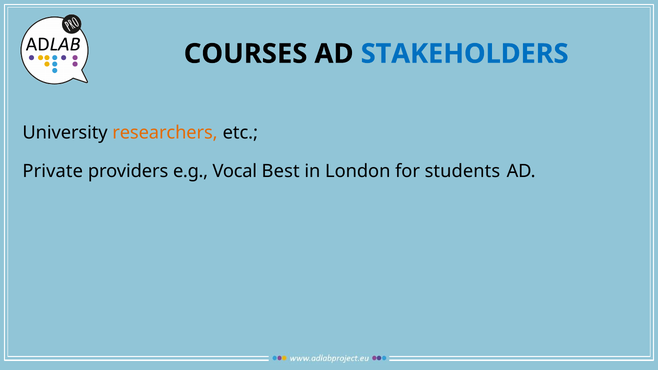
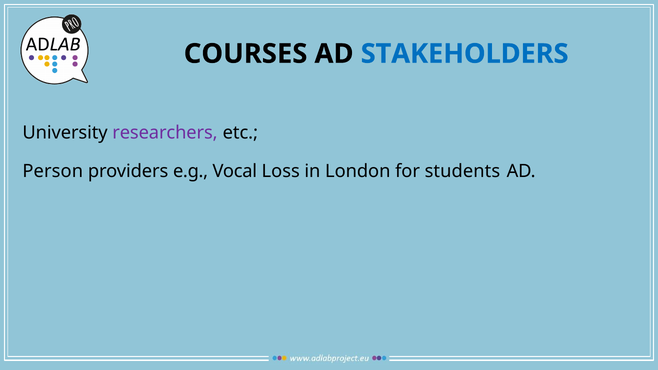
researchers colour: orange -> purple
Private: Private -> Person
Best: Best -> Loss
